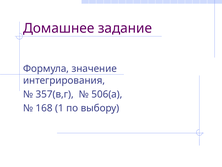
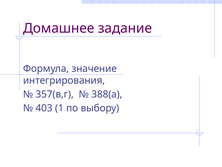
506(а: 506(а -> 388(а
168: 168 -> 403
